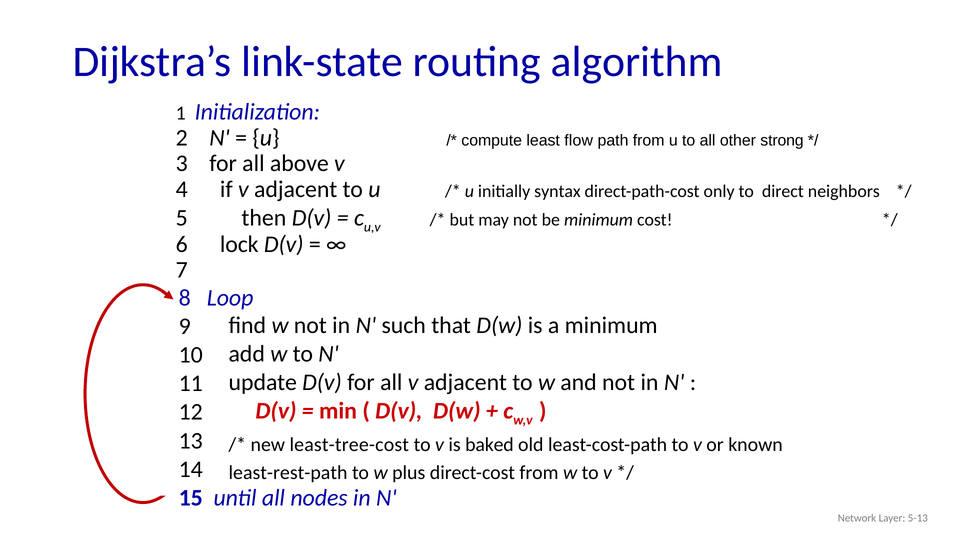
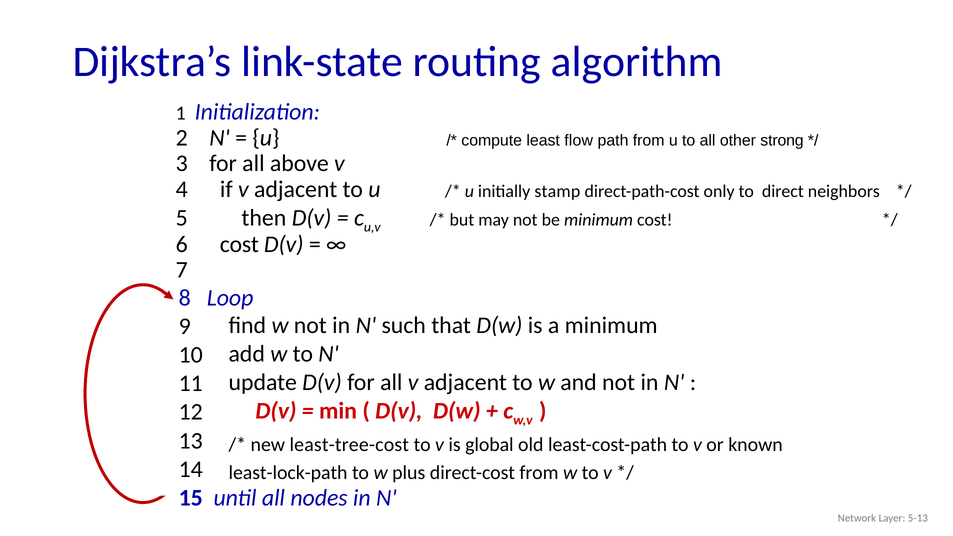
syntax: syntax -> stamp
6 lock: lock -> cost
baked: baked -> global
least-rest-path: least-rest-path -> least-lock-path
